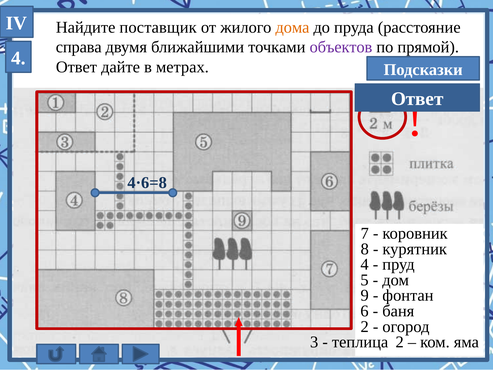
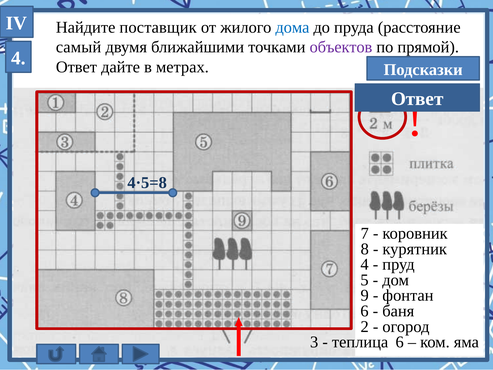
дома colour: orange -> blue
справа: справа -> самый
4·6=8: 4·6=8 -> 4·5=8
теплица 2: 2 -> 6
